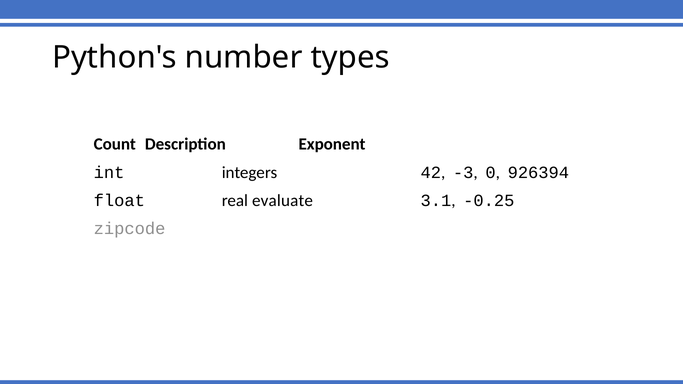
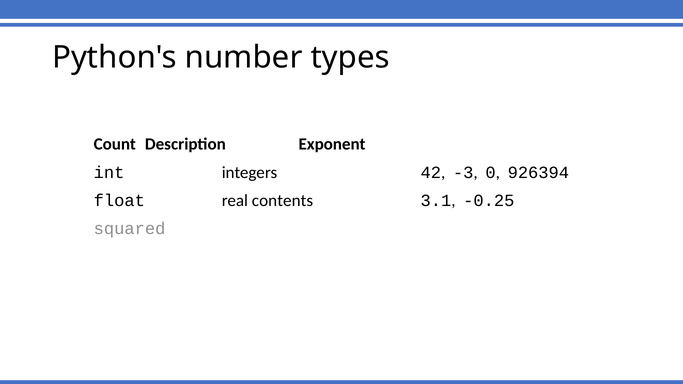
evaluate: evaluate -> contents
zipcode: zipcode -> squared
